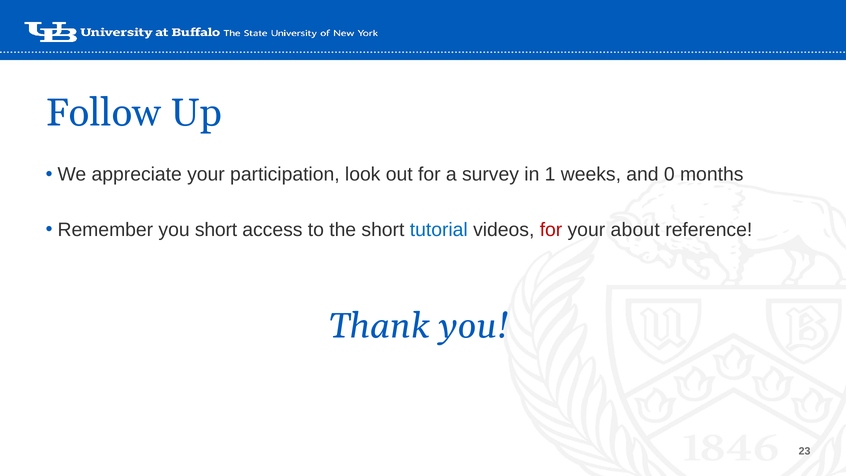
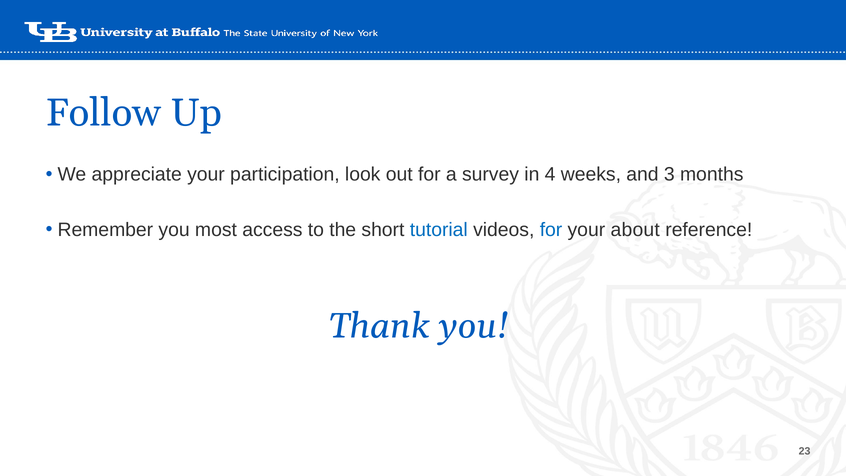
1: 1 -> 4
0: 0 -> 3
you short: short -> most
for at (551, 230) colour: red -> blue
